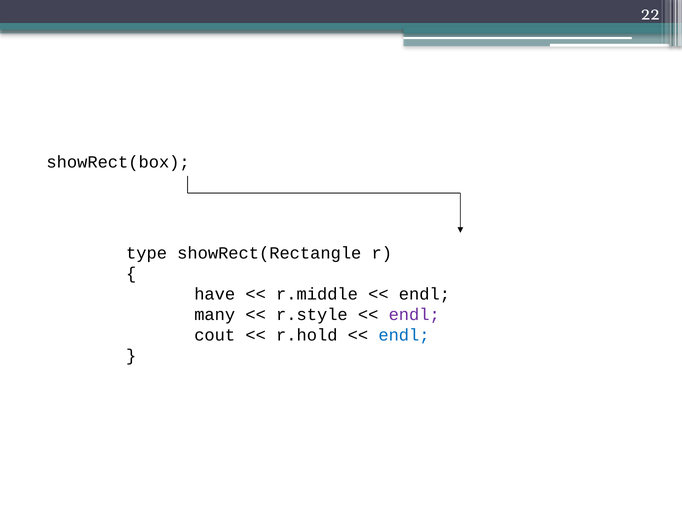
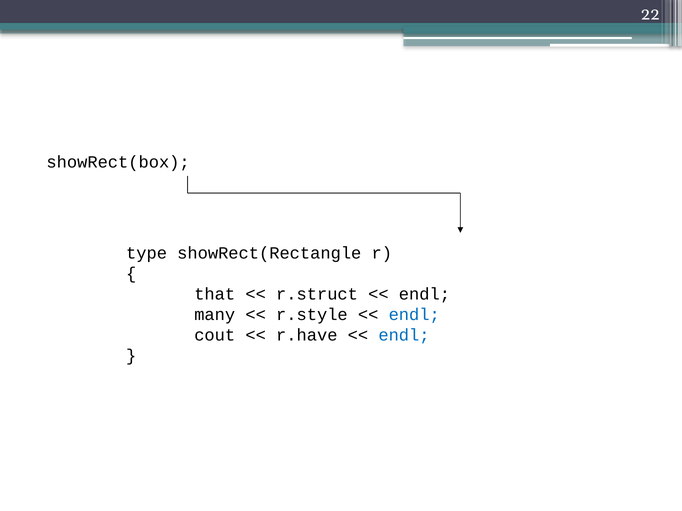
have: have -> that
r.middle: r.middle -> r.struct
endl at (414, 315) colour: purple -> blue
r.hold: r.hold -> r.have
